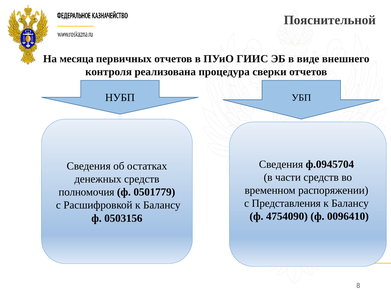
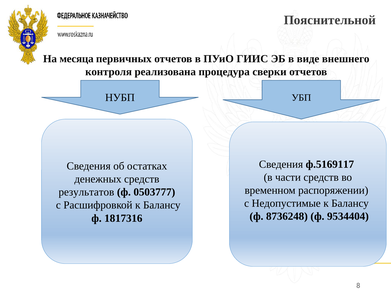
ф.0945704: ф.0945704 -> ф.5169117
полномочия: полномочия -> результатов
0501779: 0501779 -> 0503777
Представления: Представления -> Недопустимые
4754090: 4754090 -> 8736248
0096410: 0096410 -> 9534404
0503156: 0503156 -> 1817316
